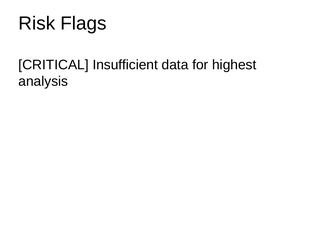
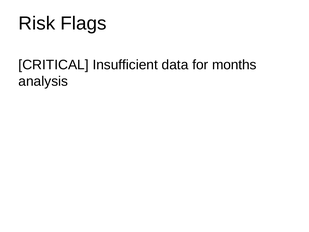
highest: highest -> months
